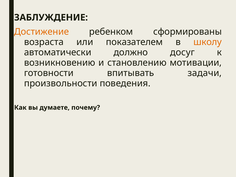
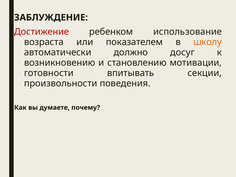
Достижение colour: orange -> red
сформированы: сформированы -> использование
задачи: задачи -> секции
